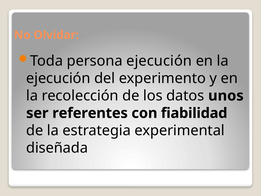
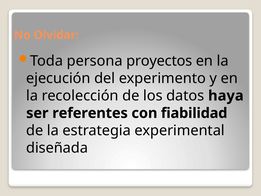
persona ejecución: ejecución -> proyectos
unos: unos -> haya
